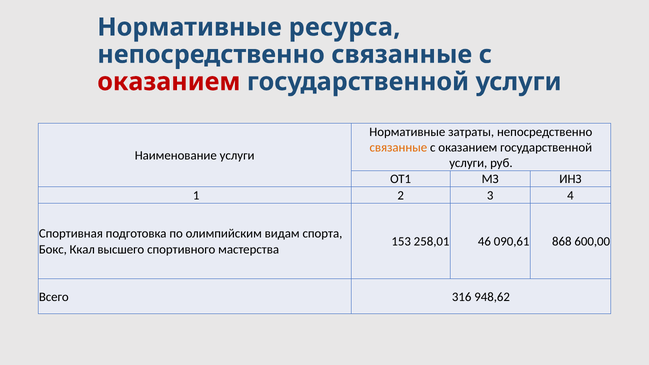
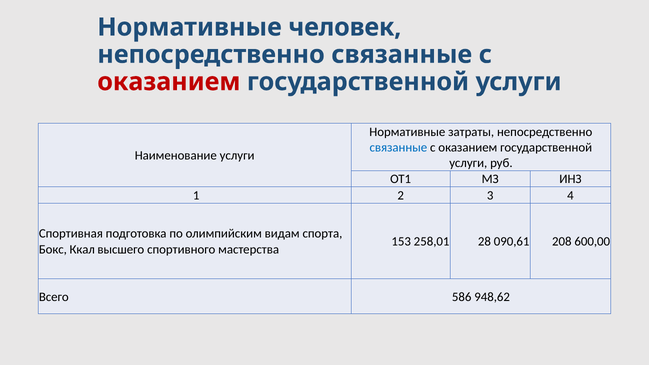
ресурса: ресурса -> человек
связанные at (398, 147) colour: orange -> blue
46: 46 -> 28
868: 868 -> 208
316: 316 -> 586
